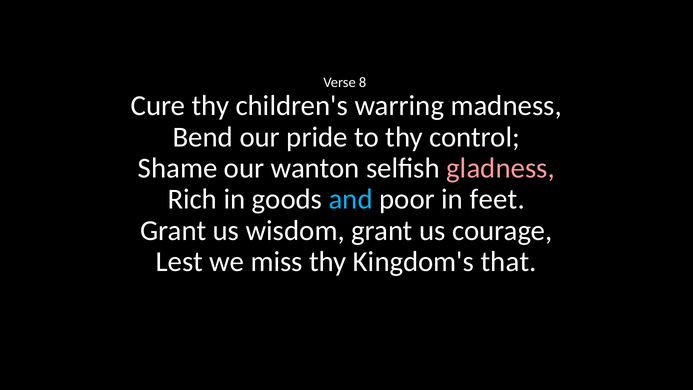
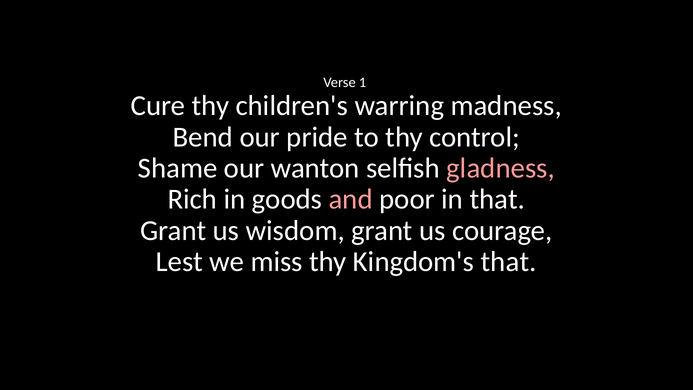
8: 8 -> 1
and colour: light blue -> pink
in feet: feet -> that
